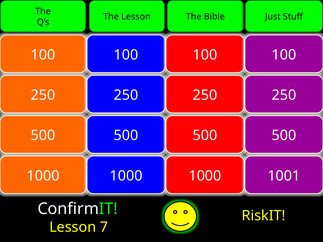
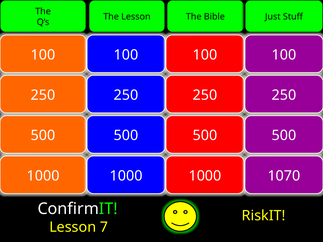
1001: 1001 -> 1070
